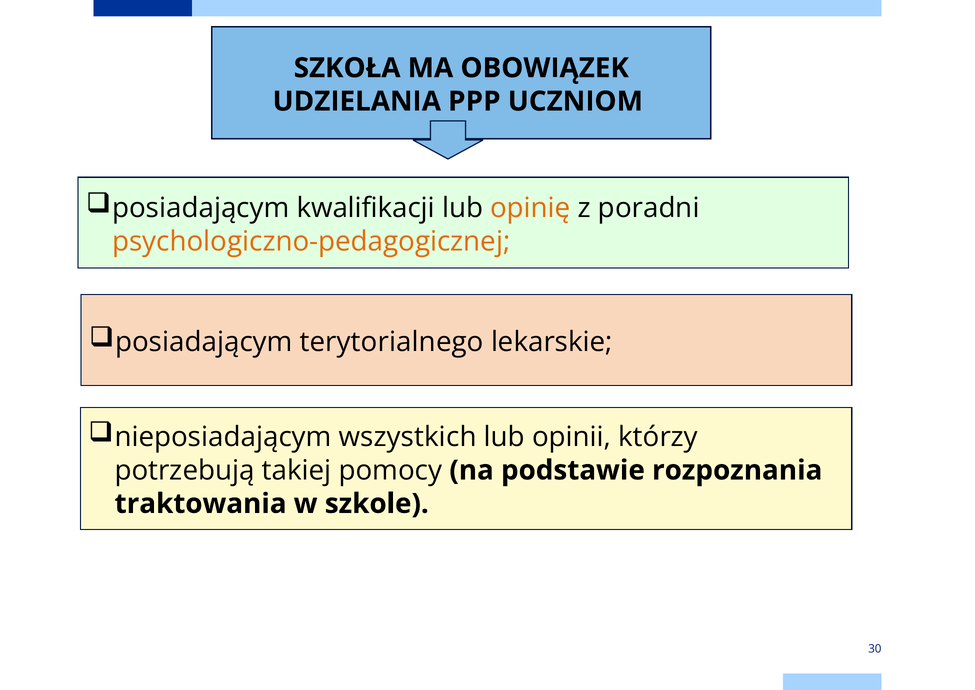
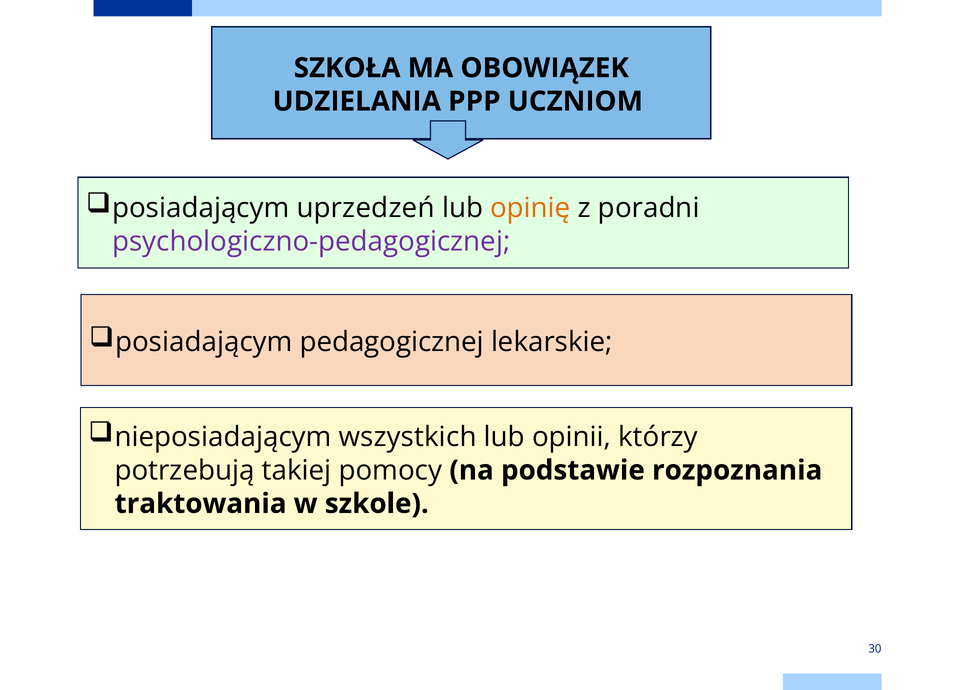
kwalifikacji: kwalifikacji -> uprzedzeń
psychologiczno-pedagogicznej colour: orange -> purple
terytorialnego: terytorialnego -> pedagogicznej
